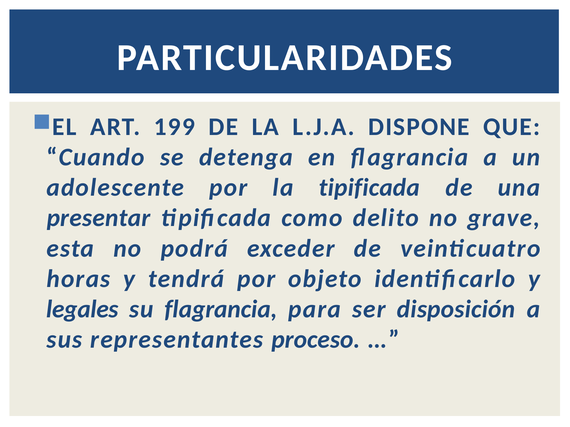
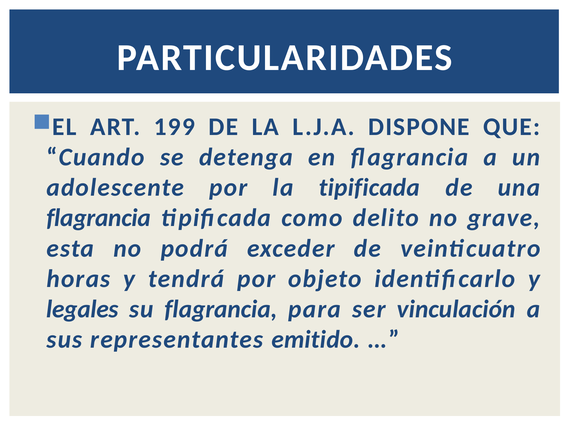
presentar at (98, 218): presentar -> flagrancia
disposición: disposición -> vinculación
proceso: proceso -> emitido
